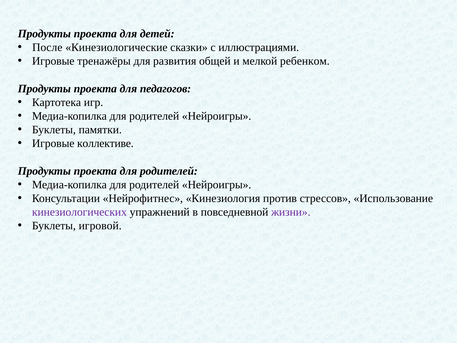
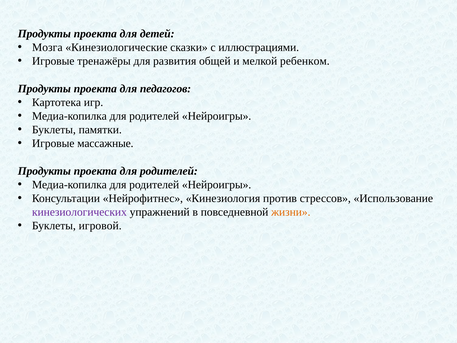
После: После -> Мозга
коллективе: коллективе -> массажные
жизни colour: purple -> orange
